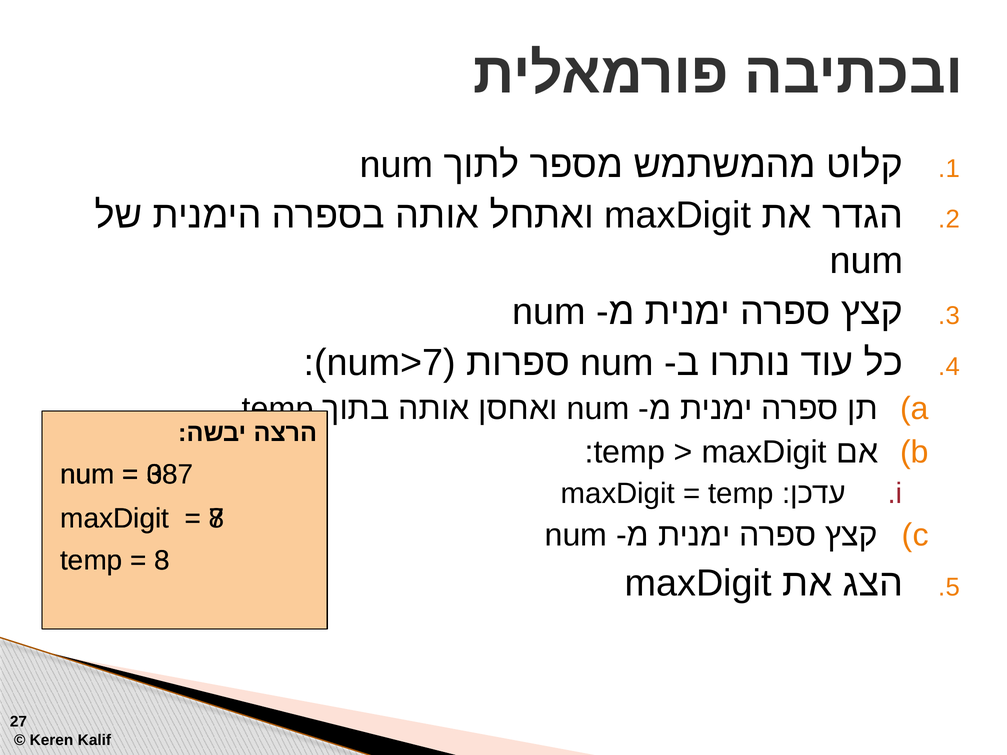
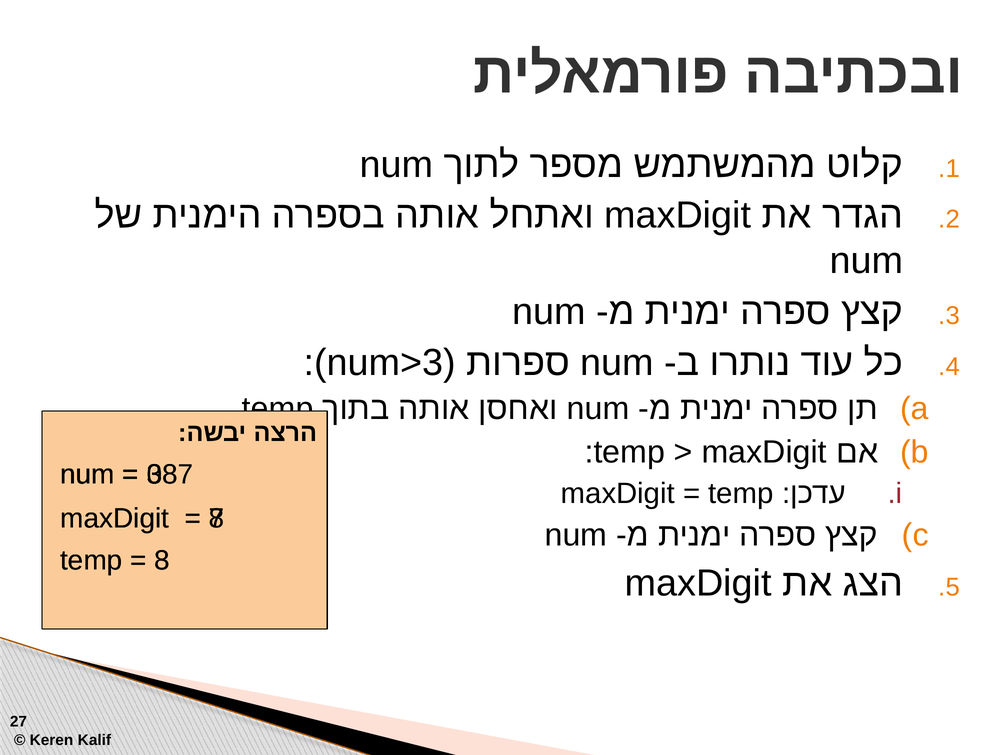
num>7: num>7 -> num>3
